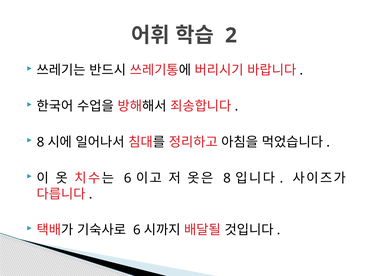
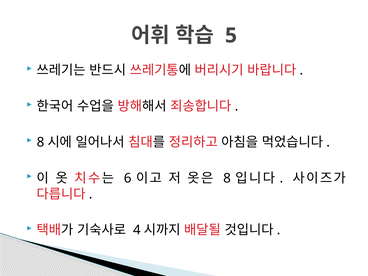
2: 2 -> 5
6 at (137, 230): 6 -> 4
